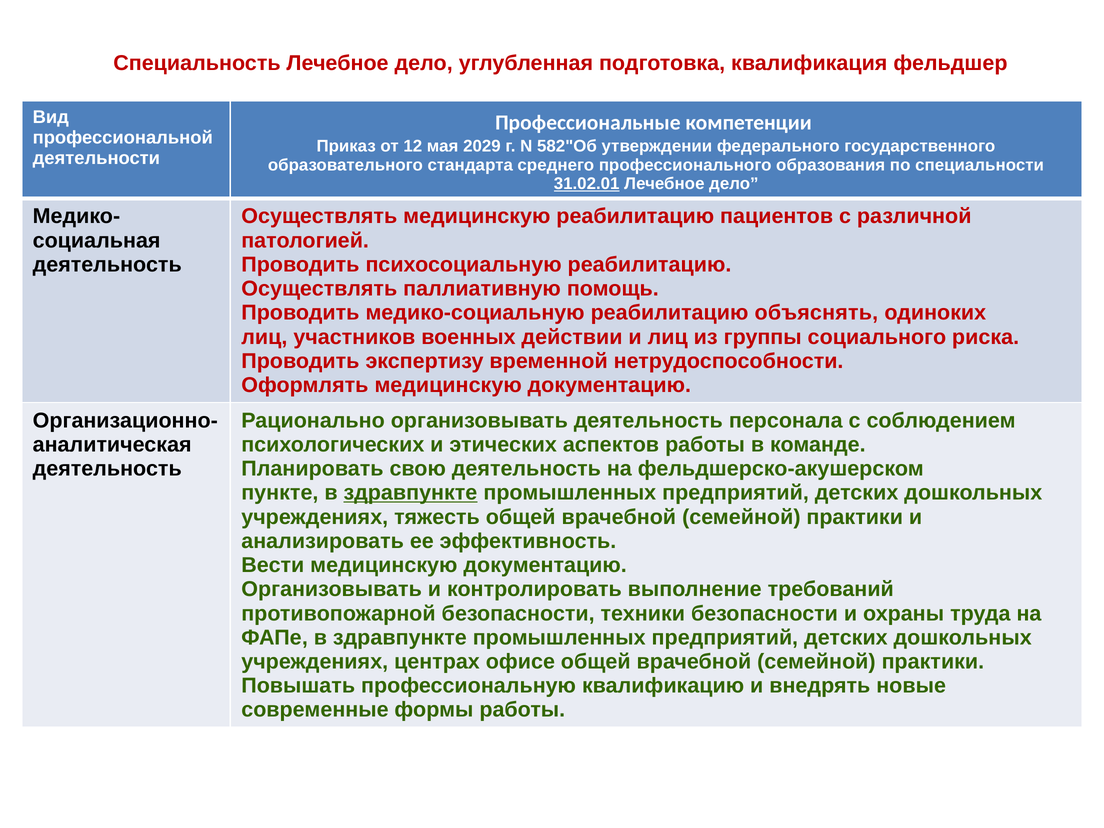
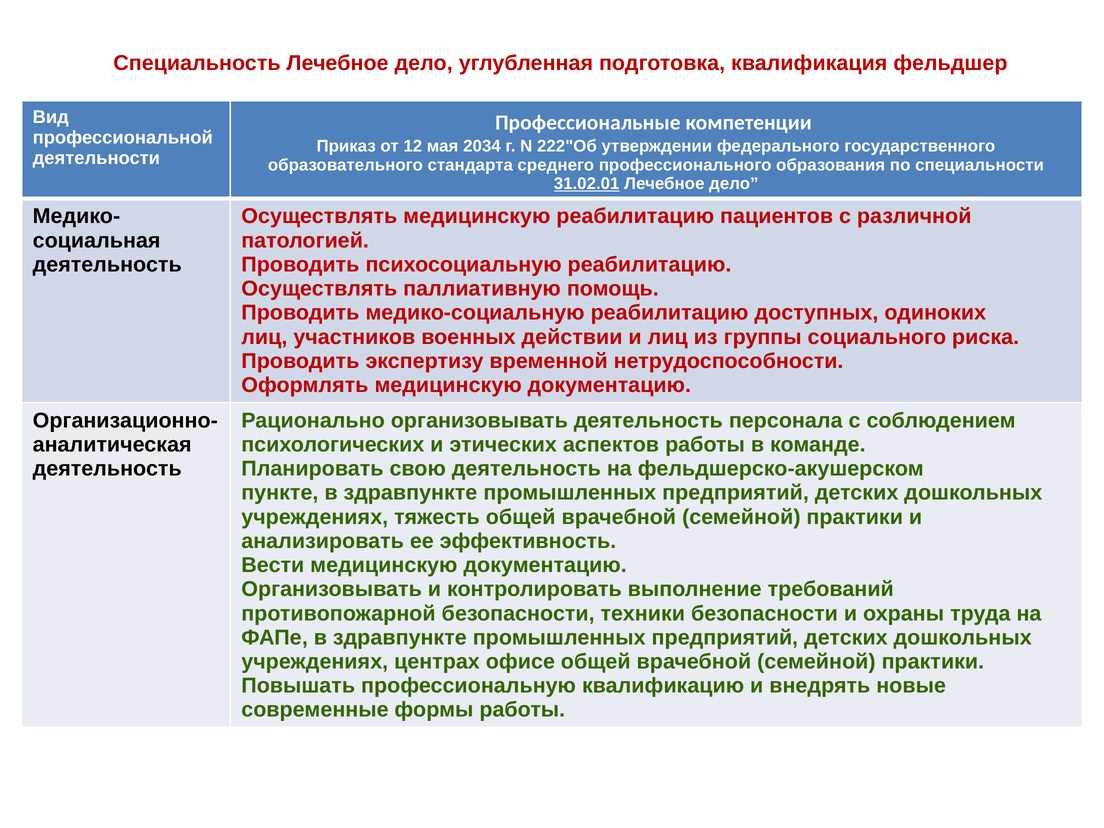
2029: 2029 -> 2034
582"Об: 582"Об -> 222"Об
объяснять: объяснять -> доступных
здравпункте at (410, 493) underline: present -> none
